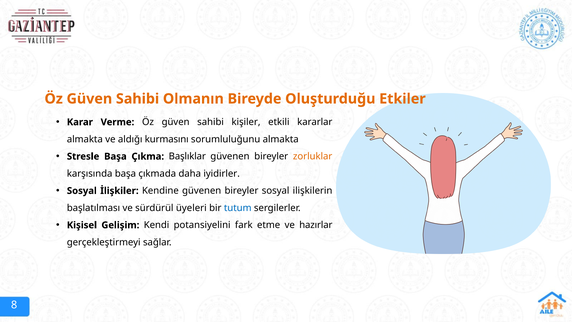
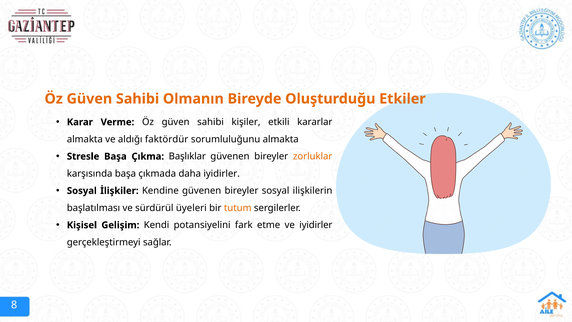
kurmasını: kurmasını -> faktördür
tutum colour: blue -> orange
ve hazırlar: hazırlar -> iyidirler
